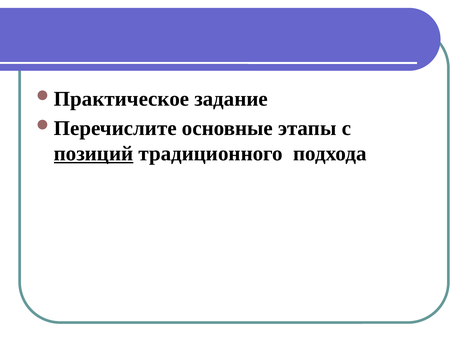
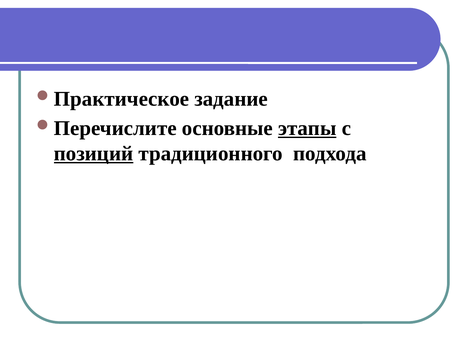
этапы underline: none -> present
